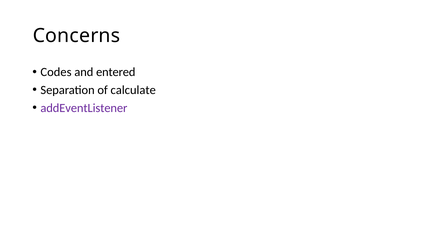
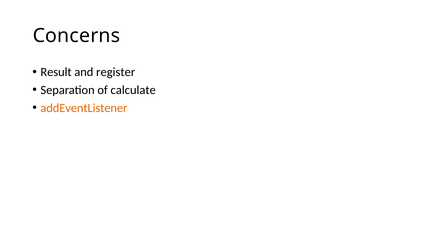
Codes: Codes -> Result
entered: entered -> register
addEventListener colour: purple -> orange
